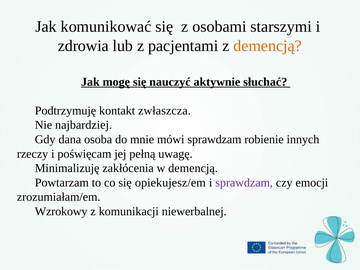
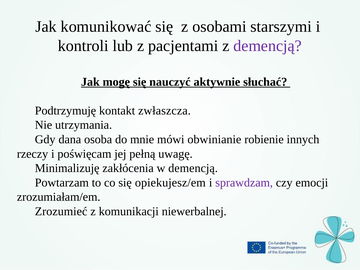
zdrowia: zdrowia -> kontroli
demencją at (268, 46) colour: orange -> purple
najbardziej: najbardziej -> utrzymania
mówi sprawdzam: sprawdzam -> obwinianie
Wzrokowy: Wzrokowy -> Zrozumieć
